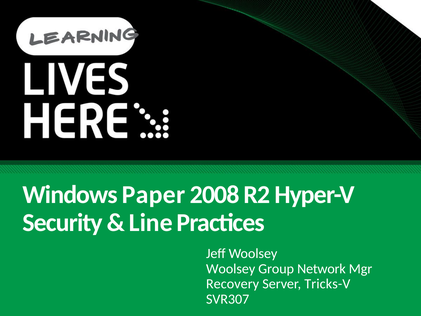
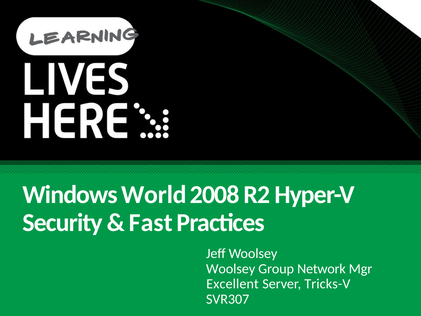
Paper: Paper -> World
Line: Line -> Fast
Recovery: Recovery -> Excellent
